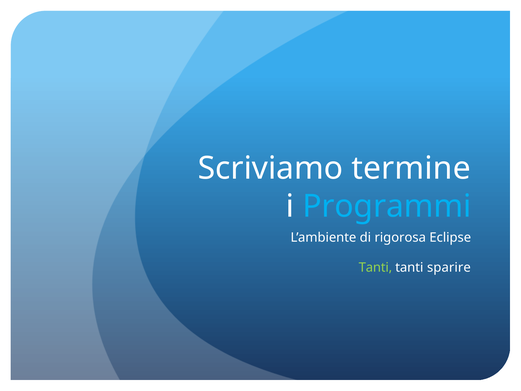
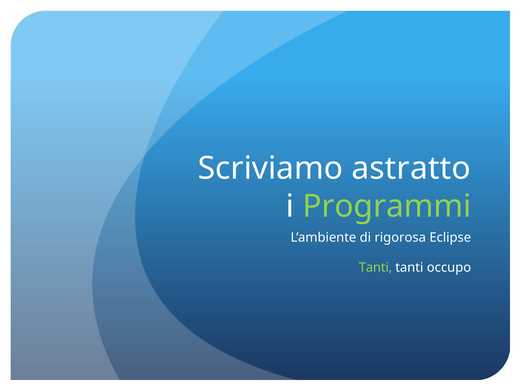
termine: termine -> astratto
Programmi colour: light blue -> light green
sparire: sparire -> occupo
